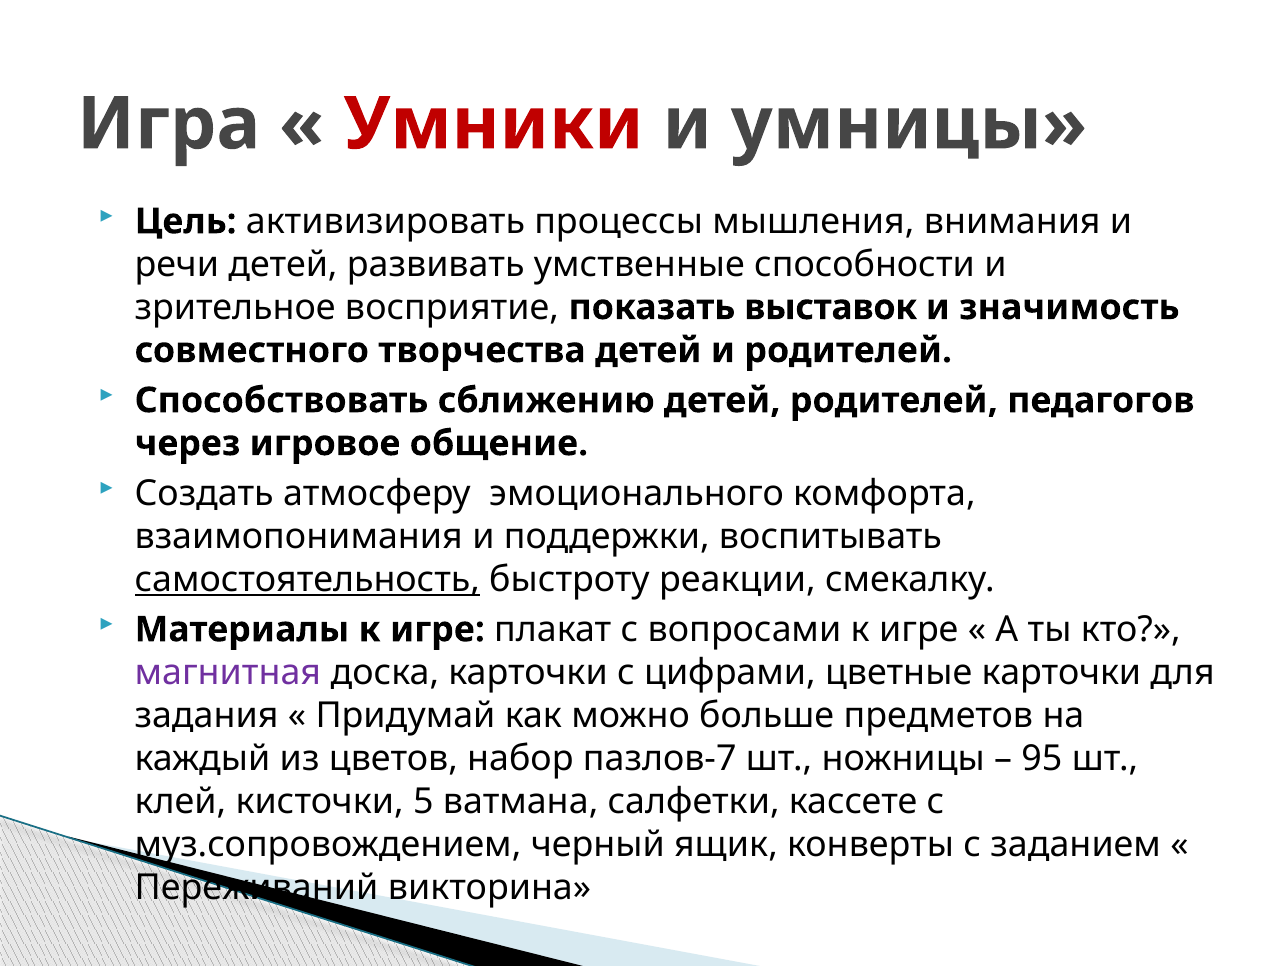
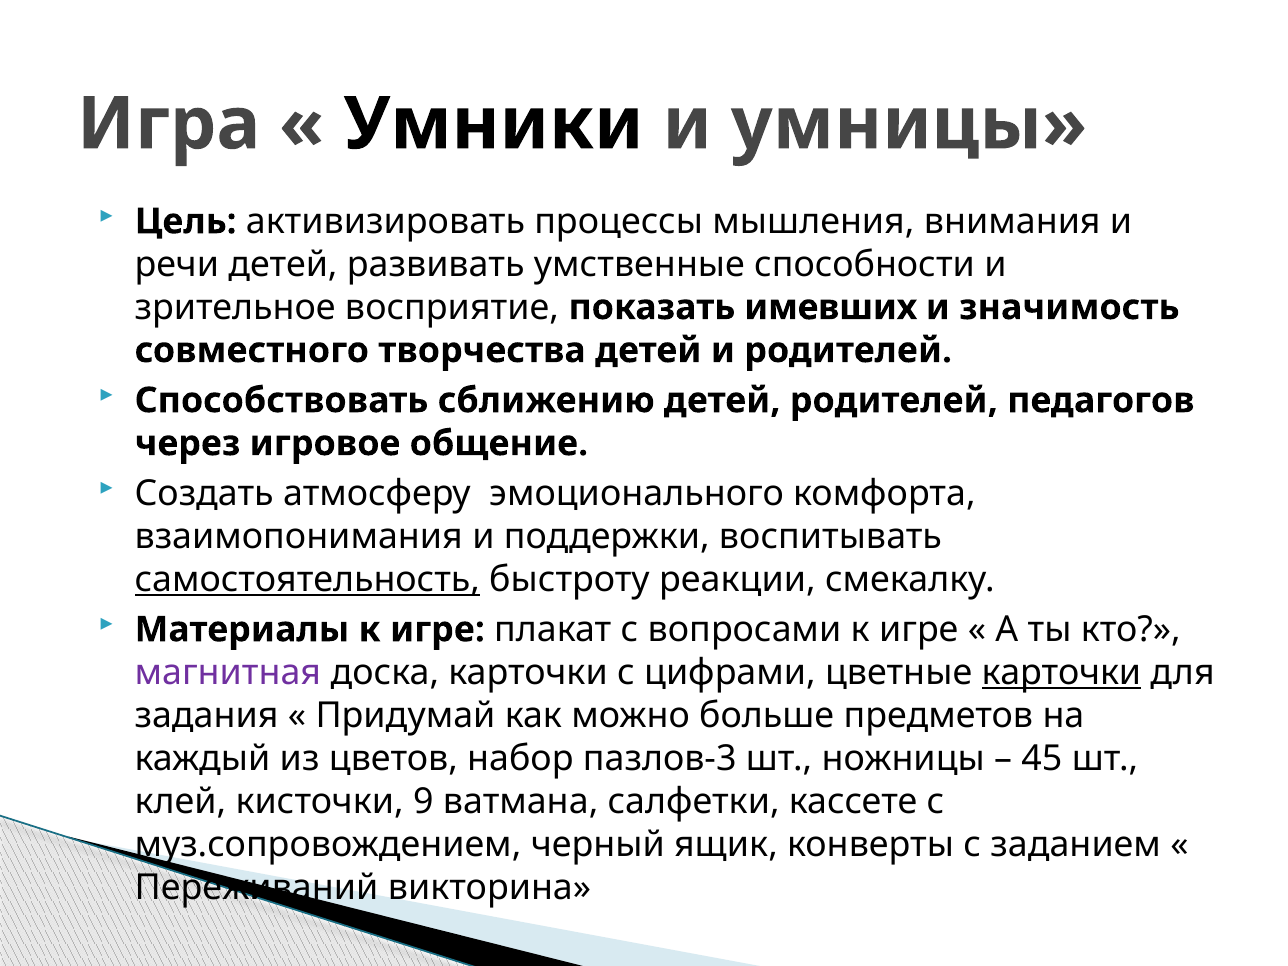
Умники colour: red -> black
выставок: выставок -> имевших
карточки at (1061, 672) underline: none -> present
пазлов-7: пазлов-7 -> пазлов-3
95: 95 -> 45
5: 5 -> 9
